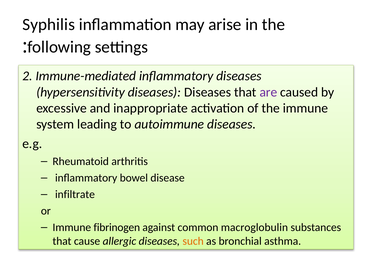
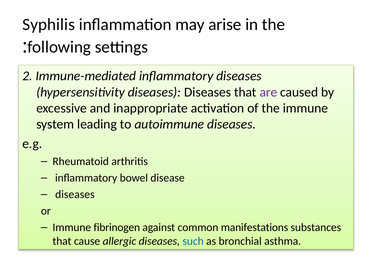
infiltrate at (75, 194): infiltrate -> diseases
macroglobulin: macroglobulin -> manifestations
such colour: orange -> blue
